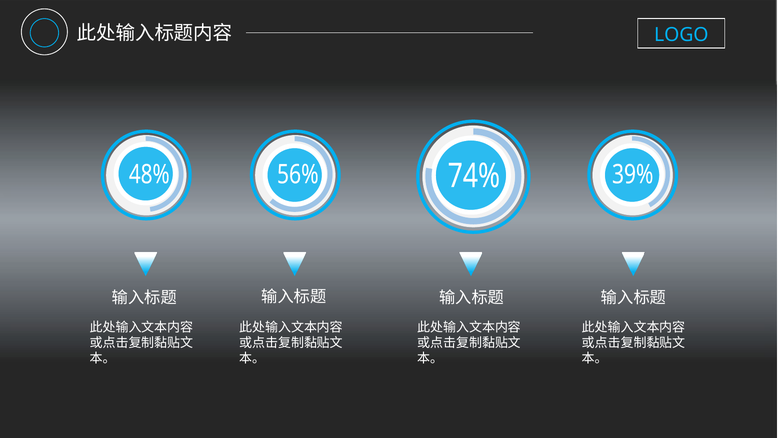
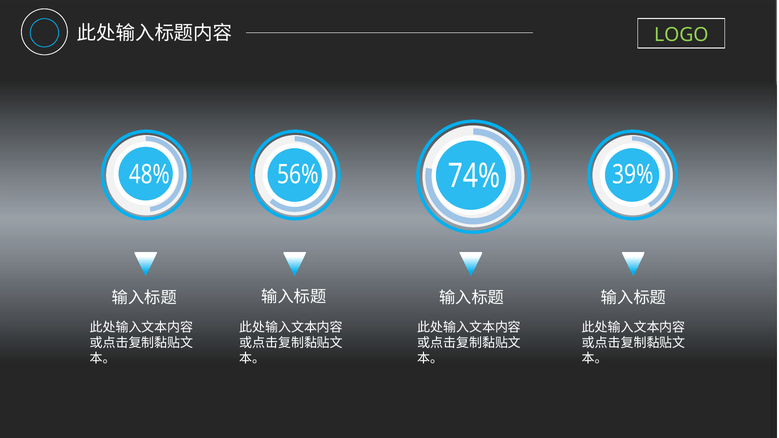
LOGO colour: light blue -> light green
